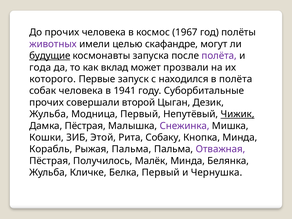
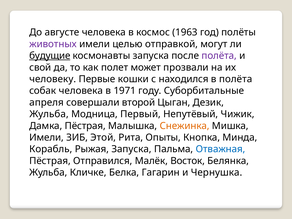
До прочих: прочих -> августе
1967: 1967 -> 1963
скафандре: скафандре -> отправкой
года: года -> свой
вклад: вклад -> полет
которого: которого -> человеку
запуск: запуск -> кошки
1941: 1941 -> 1971
прочих at (47, 102): прочих -> апреля
Чижик underline: present -> none
Снежинка colour: purple -> orange
Кошки at (47, 137): Кошки -> Имели
Собаку: Собаку -> Опыты
Рыжая Пальма: Пальма -> Запуска
Отважная colour: purple -> blue
Получилось: Получилось -> Отправился
Малёк Минда: Минда -> Восток
Белка Первый: Первый -> Гагарин
